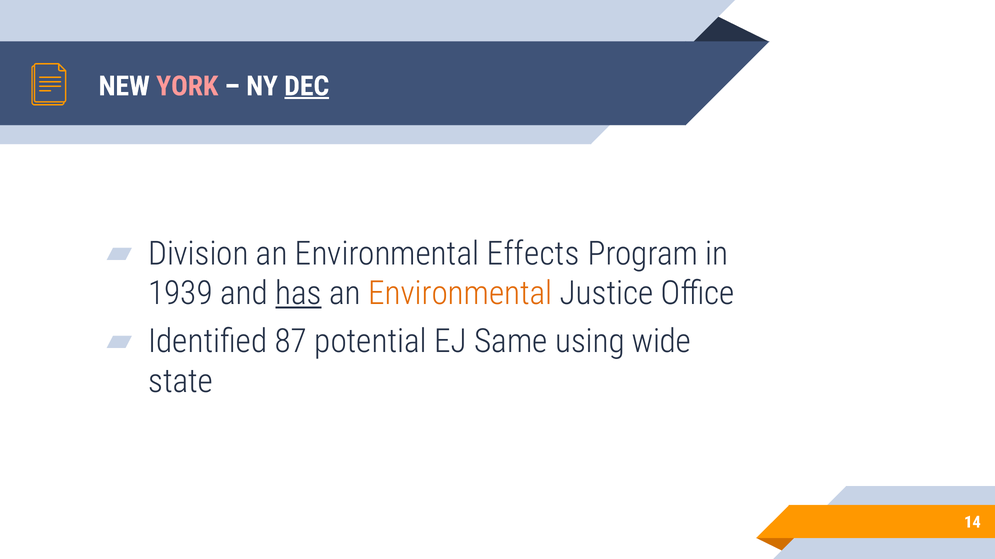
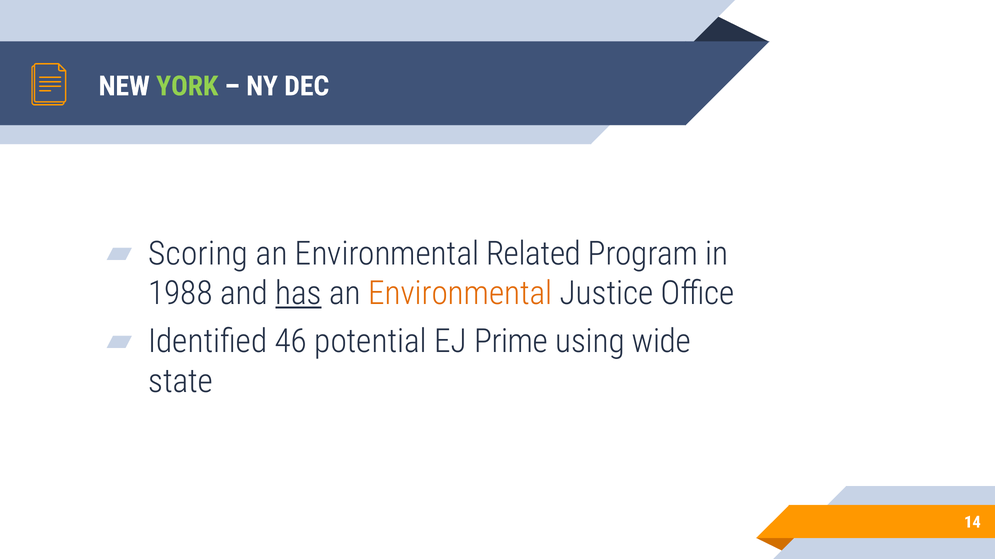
YORK colour: pink -> light green
DEC underline: present -> none
Division: Division -> Scoring
Effects: Effects -> Related
1939: 1939 -> 1988
87: 87 -> 46
Same: Same -> Prime
